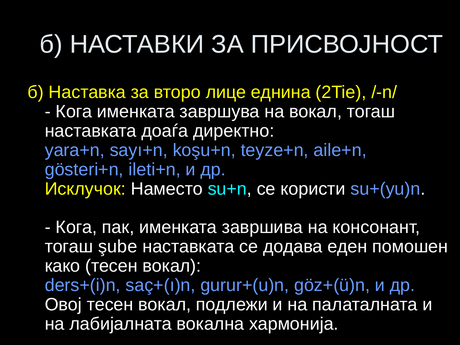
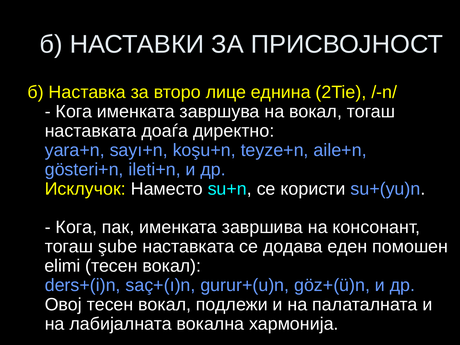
како: како -> elimi
